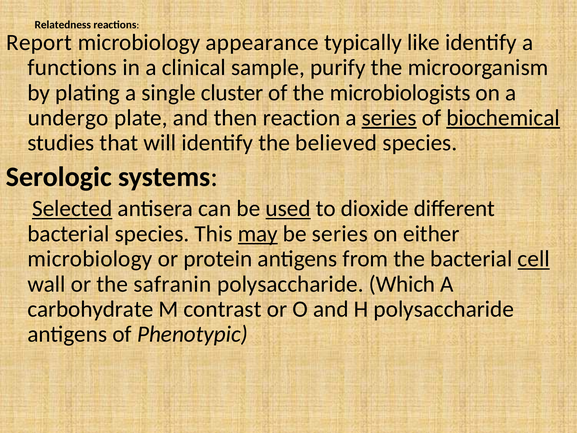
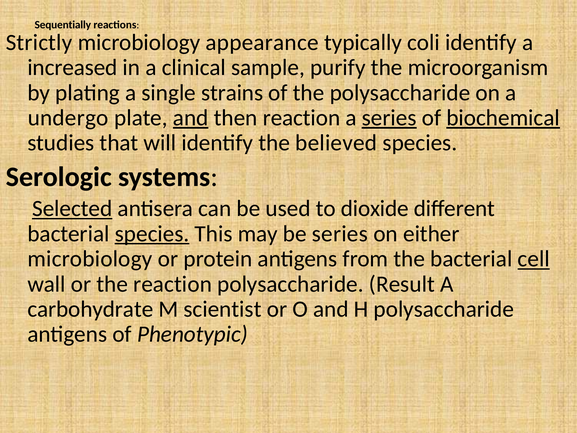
Relatedness: Relatedness -> Sequentially
Report: Report -> Strictly
like: like -> coli
functions: functions -> increased
cluster: cluster -> strains
the microbiologists: microbiologists -> polysaccharide
and at (191, 118) underline: none -> present
used underline: present -> none
species at (152, 234) underline: none -> present
may underline: present -> none
the safranin: safranin -> reaction
Which: Which -> Result
contrast: contrast -> scientist
